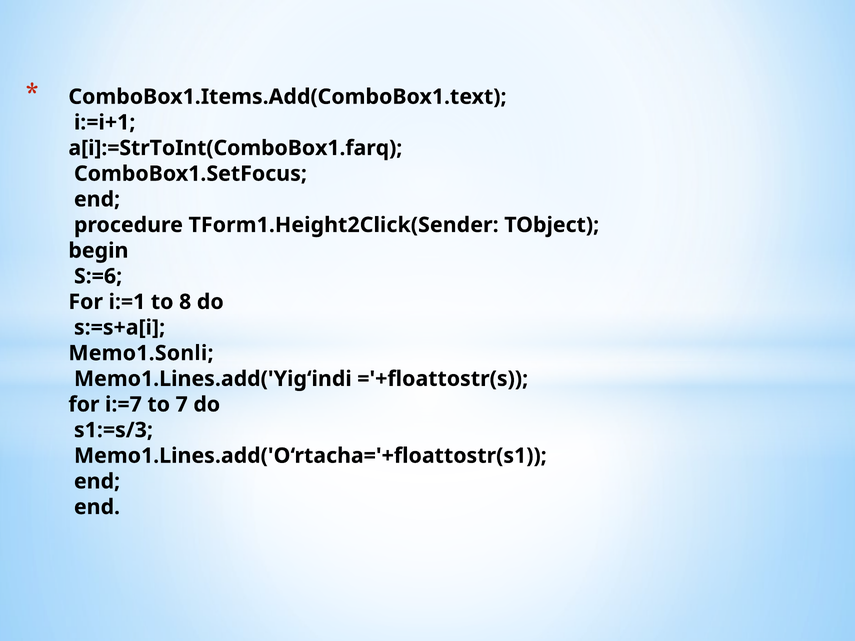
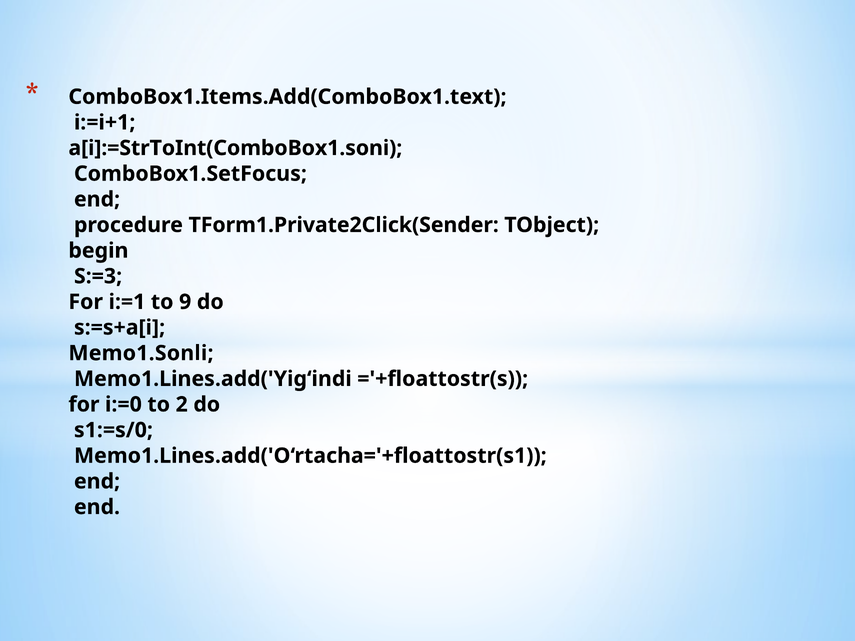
a[i]:=StrToInt(ComboBox1.farq: a[i]:=StrToInt(ComboBox1.farq -> a[i]:=StrToInt(ComboBox1.soni
TForm1.Height2Click(Sender: TForm1.Height2Click(Sender -> TForm1.Private2Click(Sender
S:=6: S:=6 -> S:=3
8: 8 -> 9
i:=7: i:=7 -> i:=0
7: 7 -> 2
s1:=s/3: s1:=s/3 -> s1:=s/0
